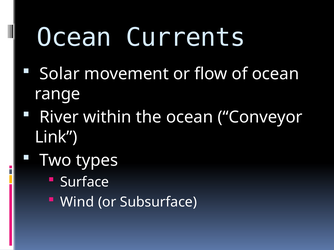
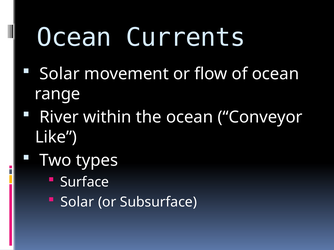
Link: Link -> Like
Wind at (77, 202): Wind -> Solar
